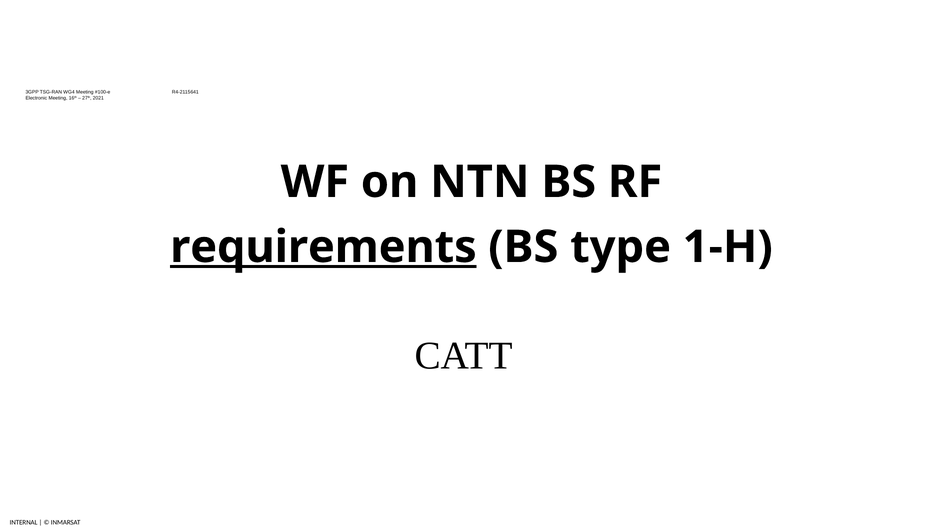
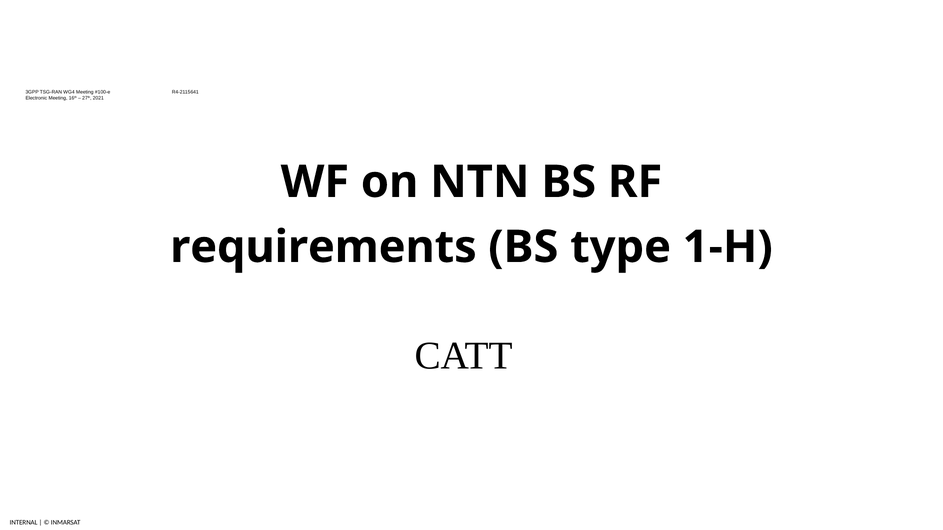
requirements underline: present -> none
